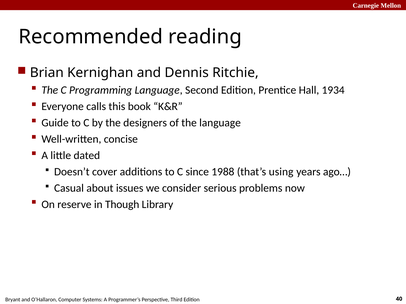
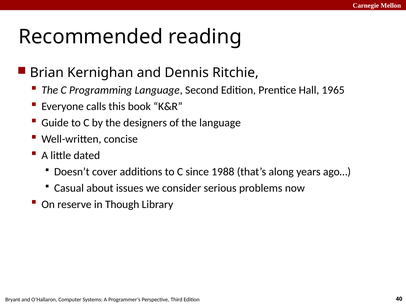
1934: 1934 -> 1965
using: using -> along
